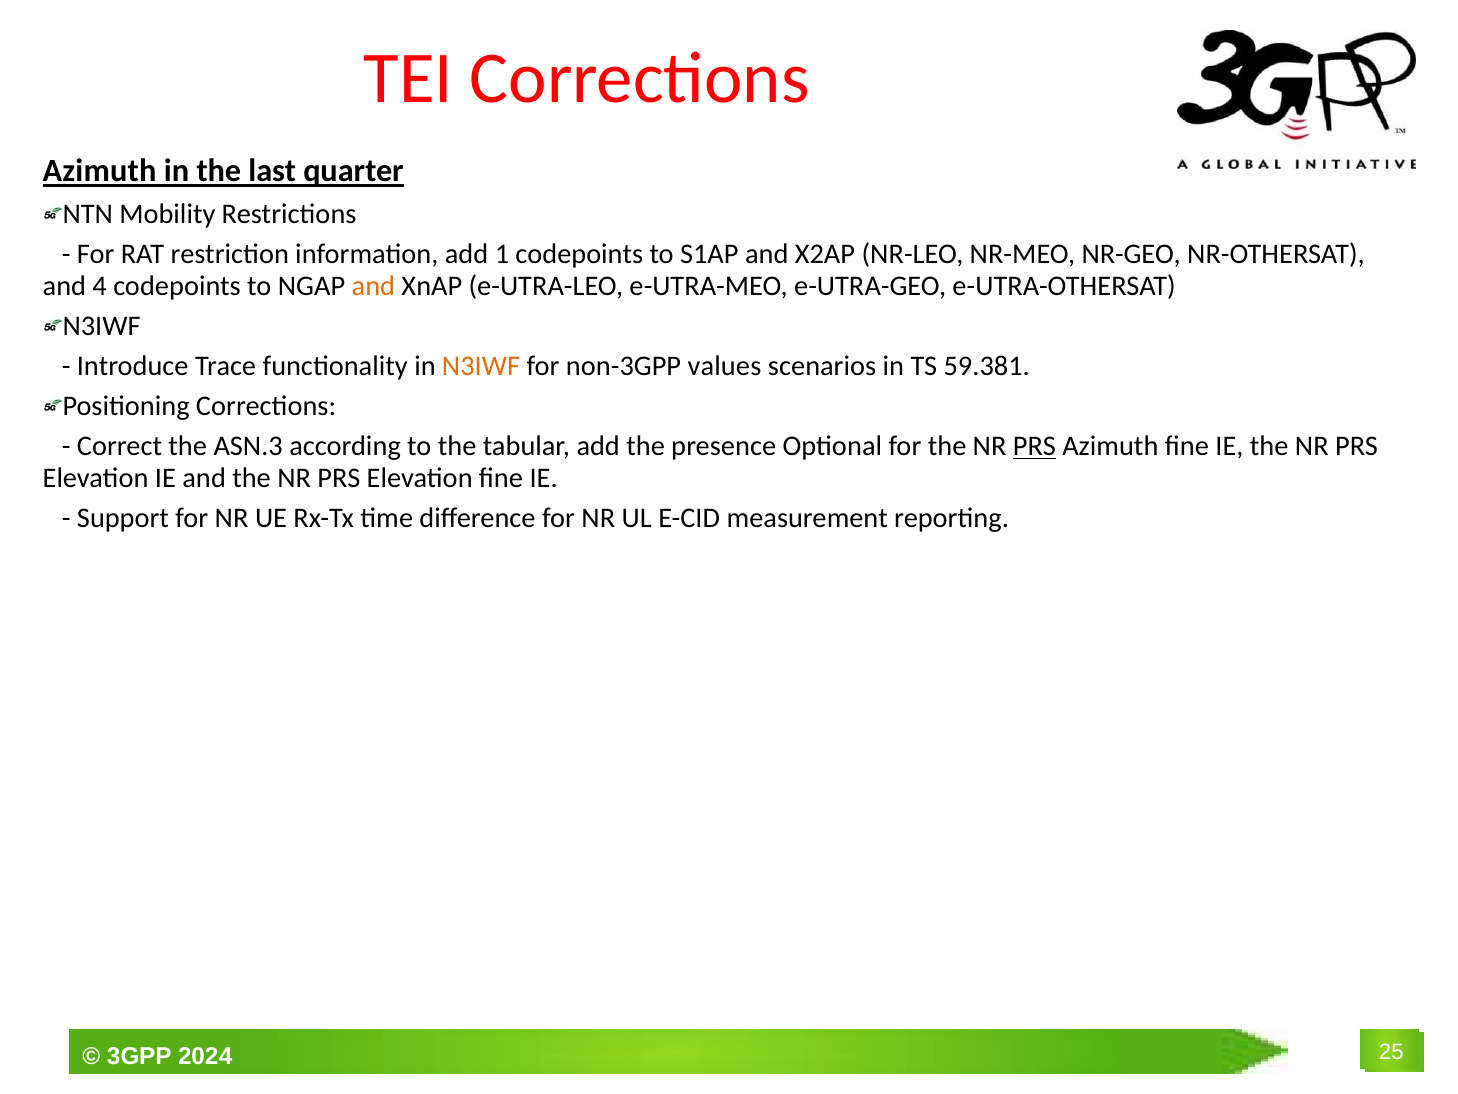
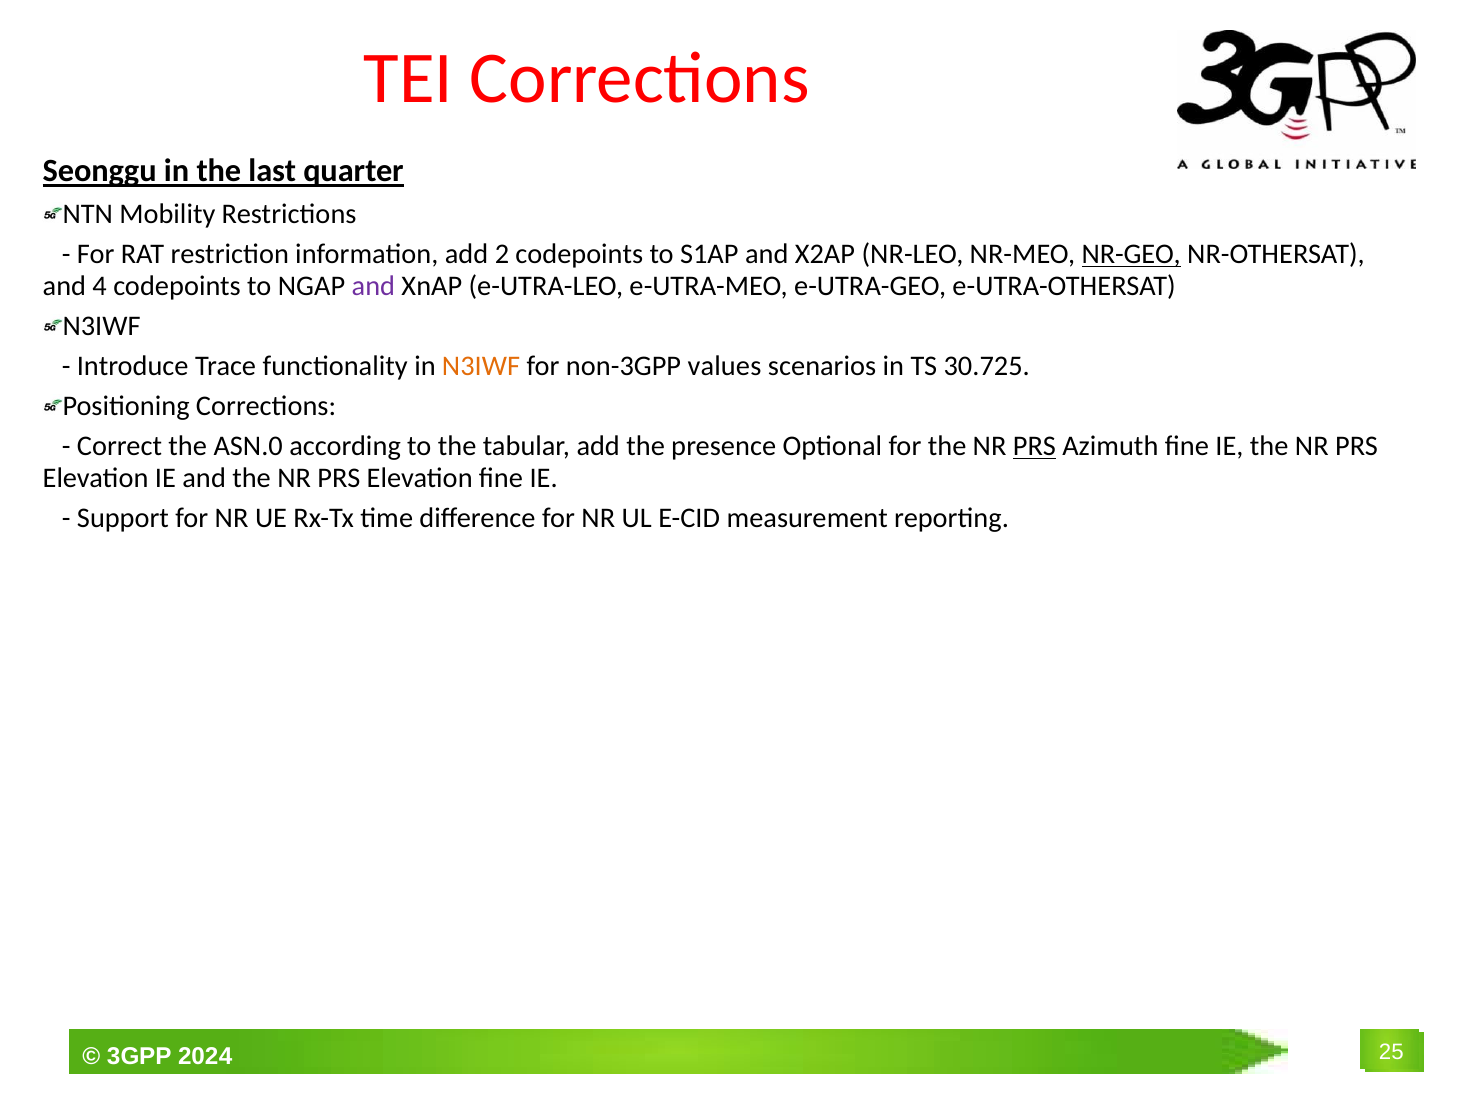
Azimuth at (100, 171): Azimuth -> Seonggu
1: 1 -> 2
NR-GEO underline: none -> present
and at (373, 286) colour: orange -> purple
59.381: 59.381 -> 30.725
ASN.3: ASN.3 -> ASN.0
